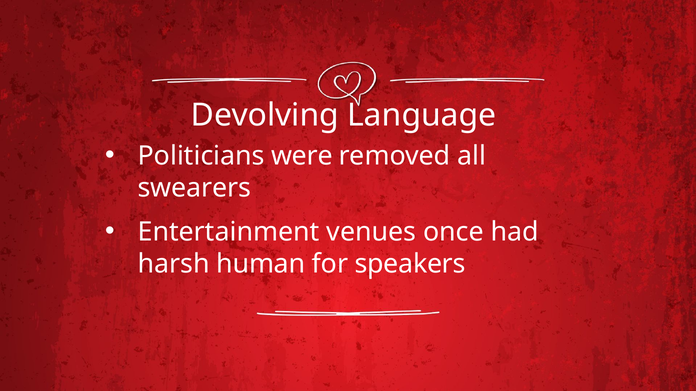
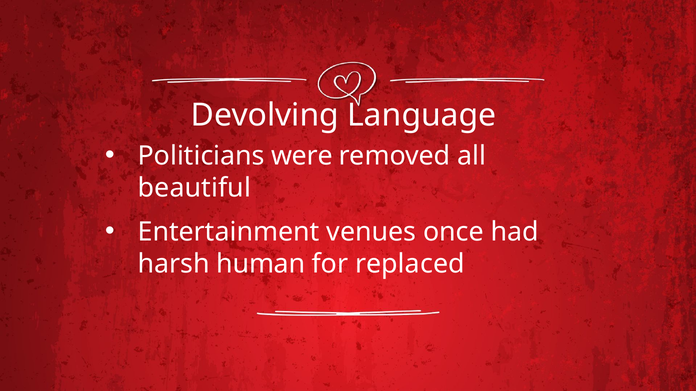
swearers: swearers -> beautiful
speakers: speakers -> replaced
